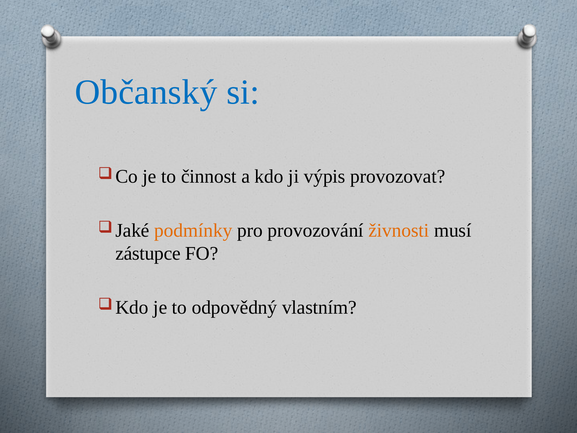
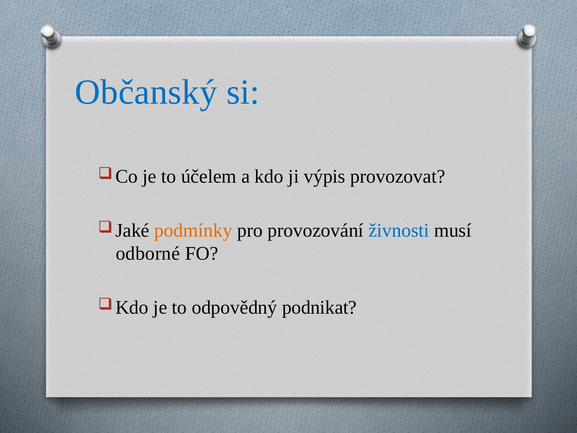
činnost: činnost -> účelem
živnosti colour: orange -> blue
zástupce: zástupce -> odborné
vlastním: vlastním -> podnikat
